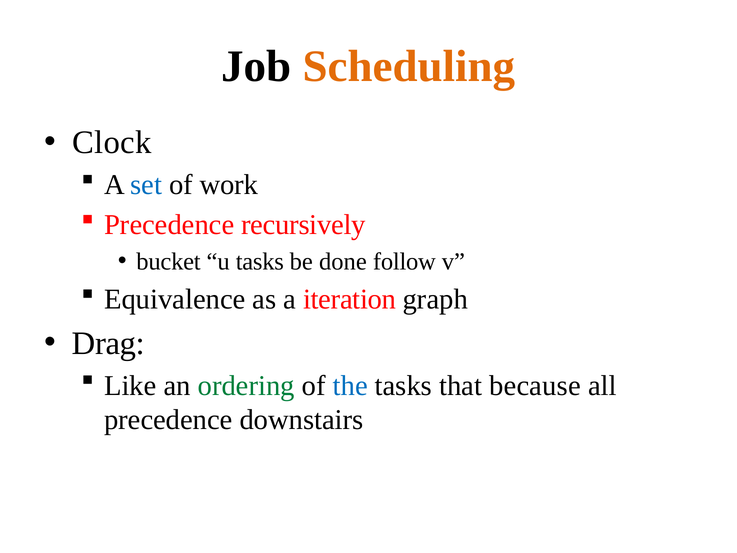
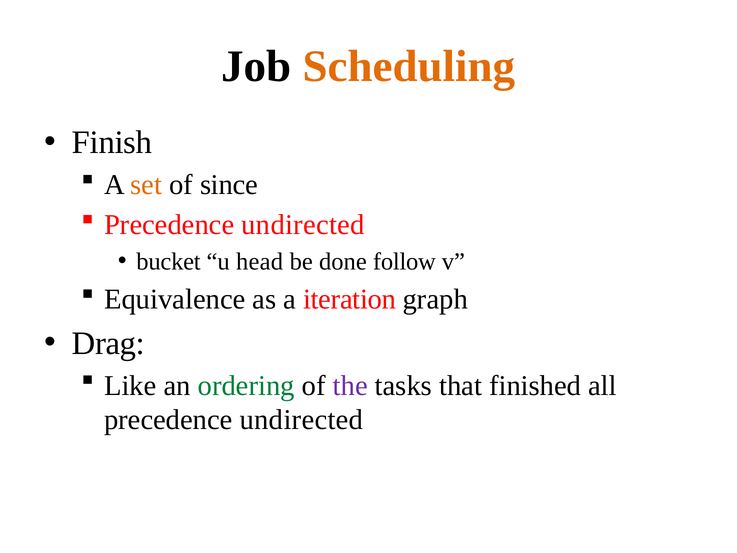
Clock: Clock -> Finish
set colour: blue -> orange
work: work -> since
recursively at (303, 225): recursively -> undirected
u tasks: tasks -> head
the colour: blue -> purple
because: because -> finished
downstairs at (302, 420): downstairs -> undirected
